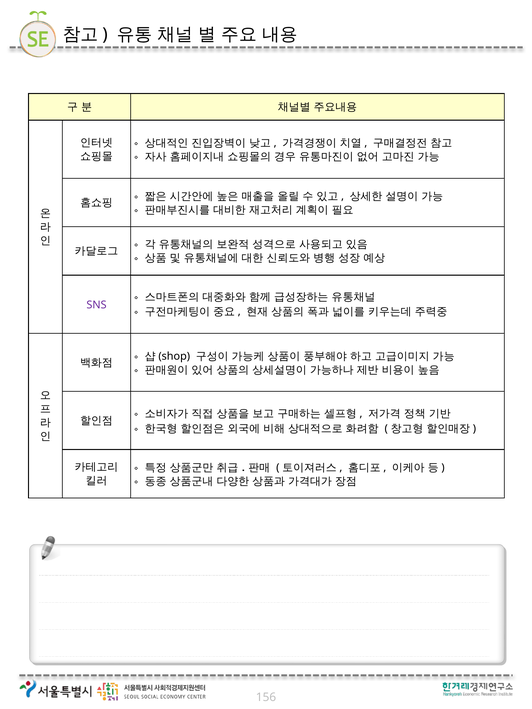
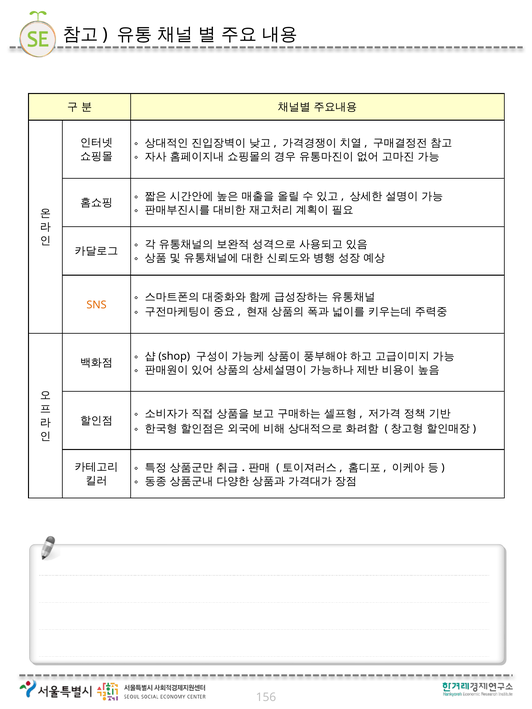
SNS colour: purple -> orange
